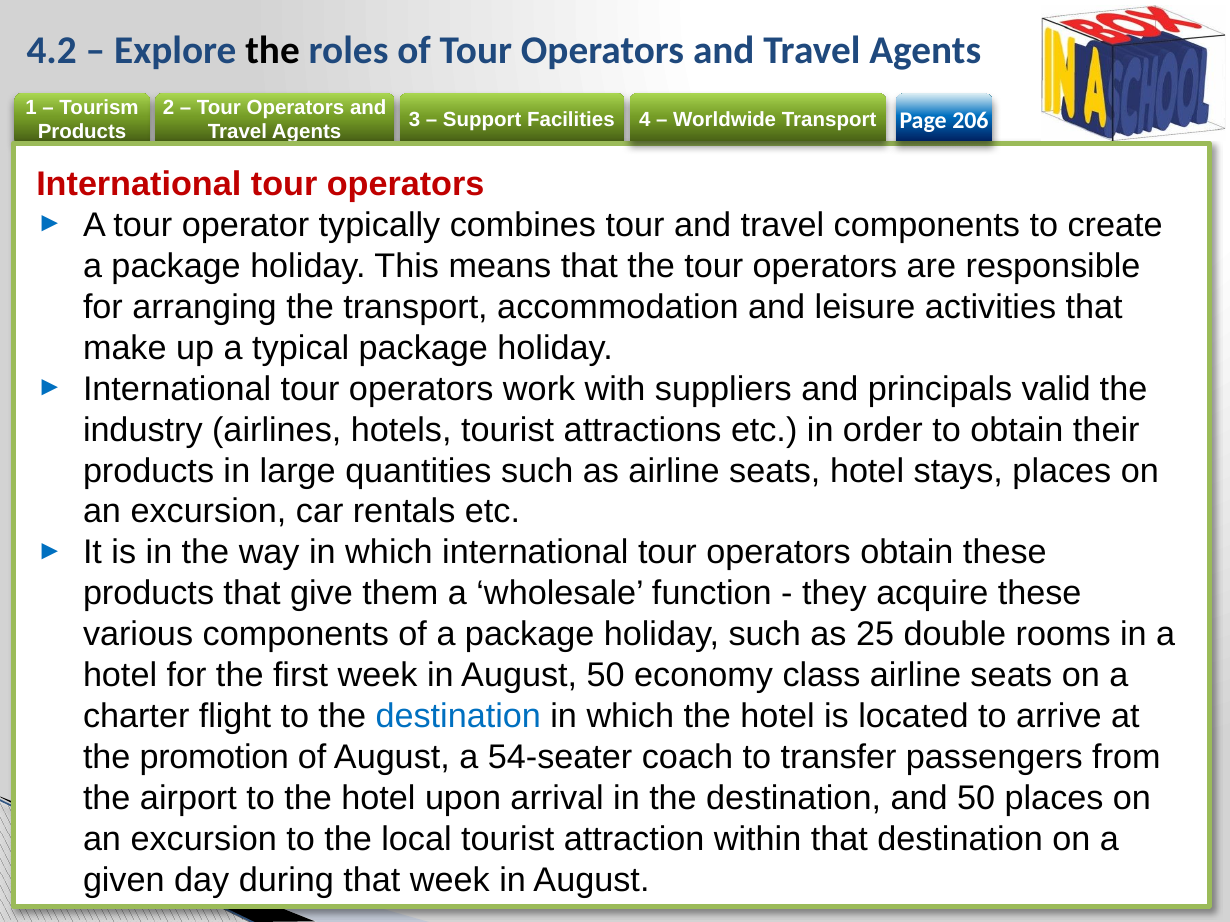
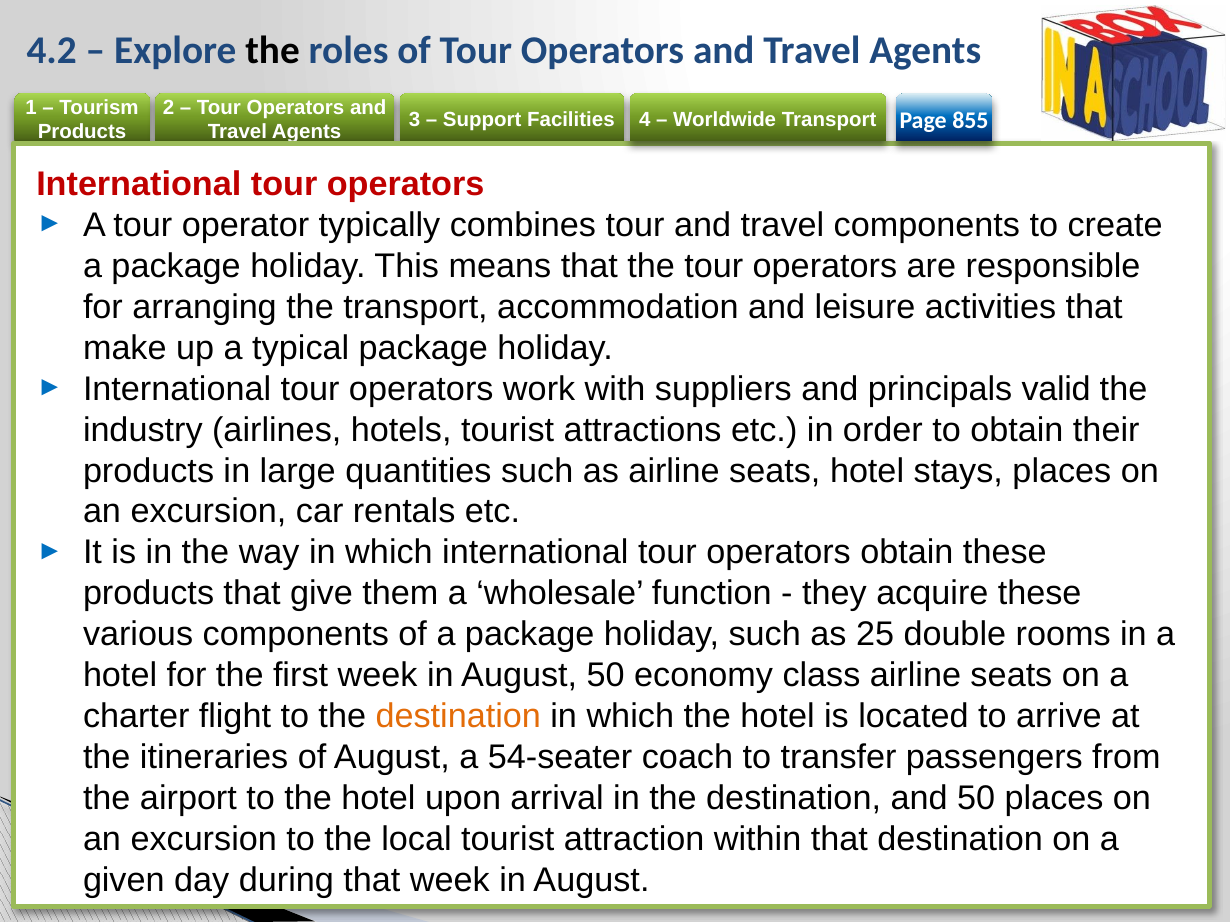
206: 206 -> 855
destination at (458, 717) colour: blue -> orange
promotion: promotion -> itineraries
